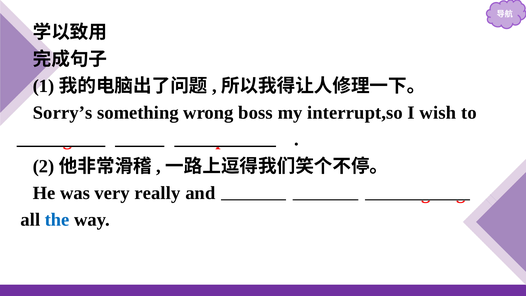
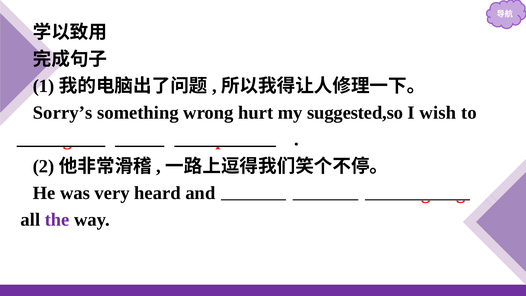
boss: boss -> hurt
interrupt,so: interrupt,so -> suggested,so
really: really -> heard
the colour: blue -> purple
